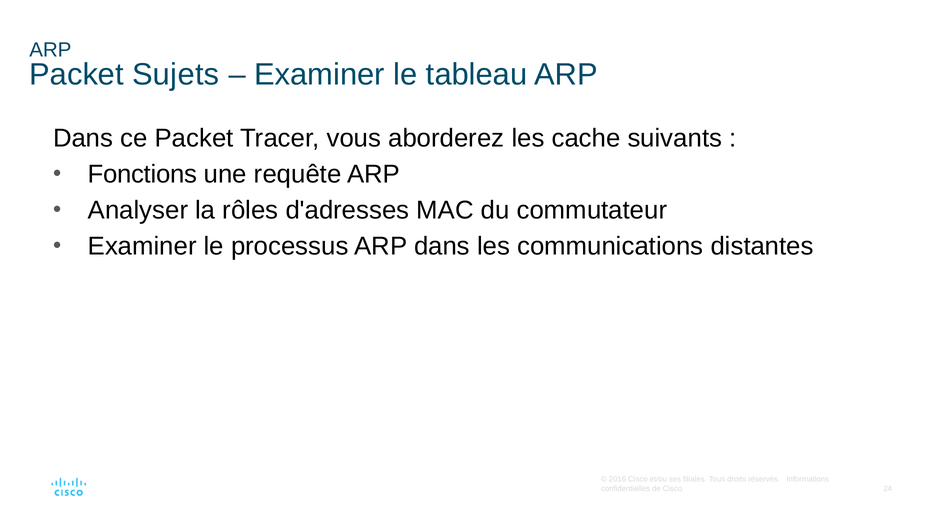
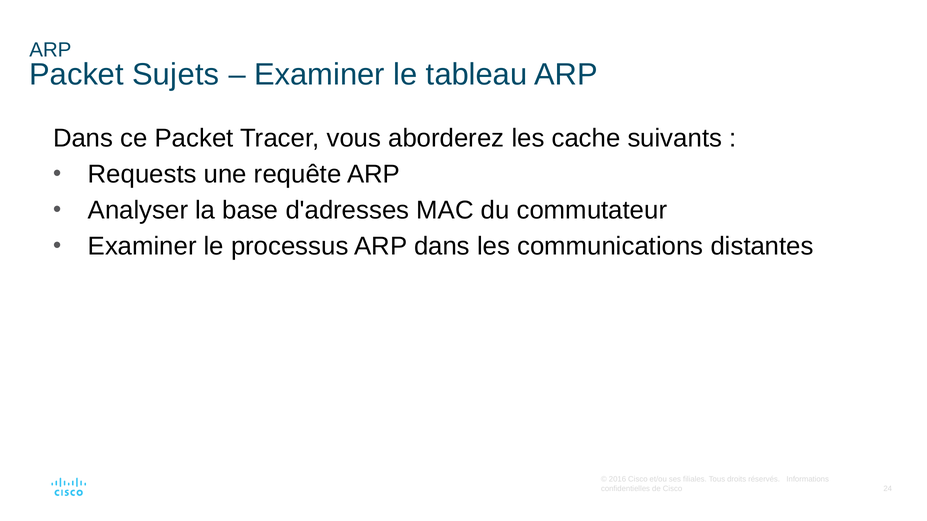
Fonctions: Fonctions -> Requests
rôles: rôles -> base
